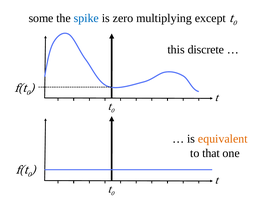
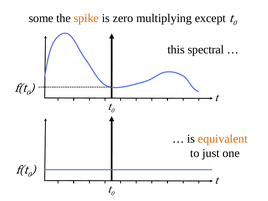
spike colour: blue -> orange
discrete: discrete -> spectral
that: that -> just
